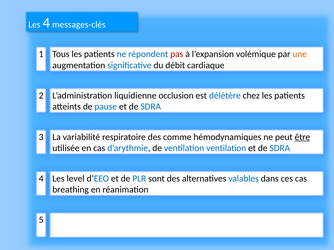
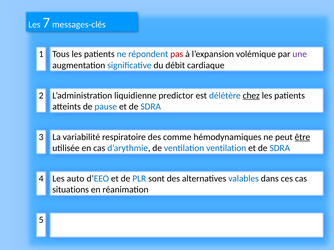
Les 4: 4 -> 7
une colour: orange -> purple
occlusion: occlusion -> predictor
chez underline: none -> present
level: level -> auto
breathing: breathing -> situations
